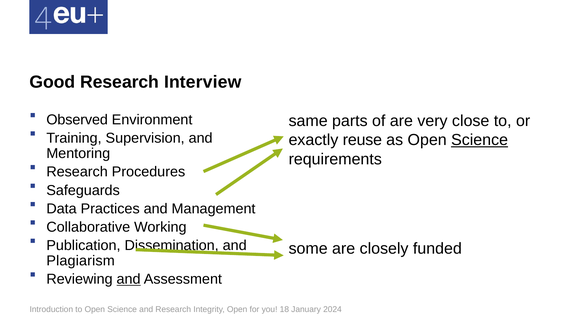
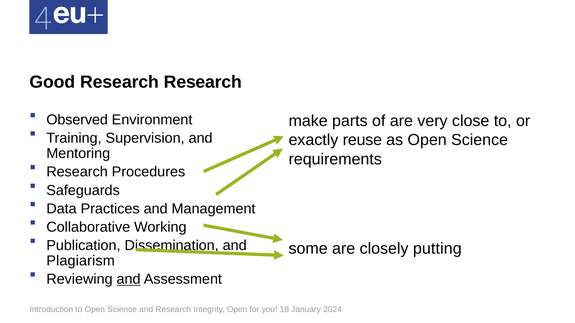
Research Interview: Interview -> Research
same: same -> make
Science at (480, 140) underline: present -> none
funded: funded -> putting
